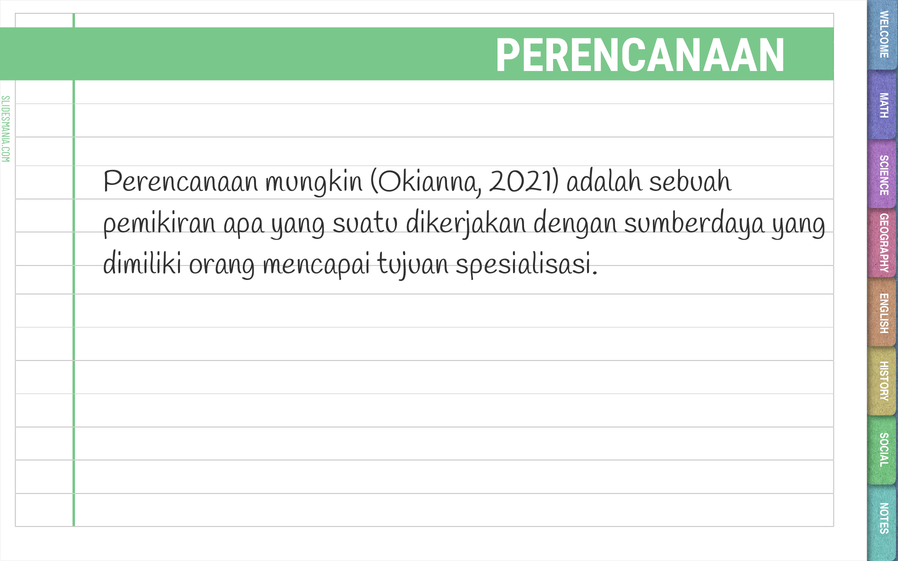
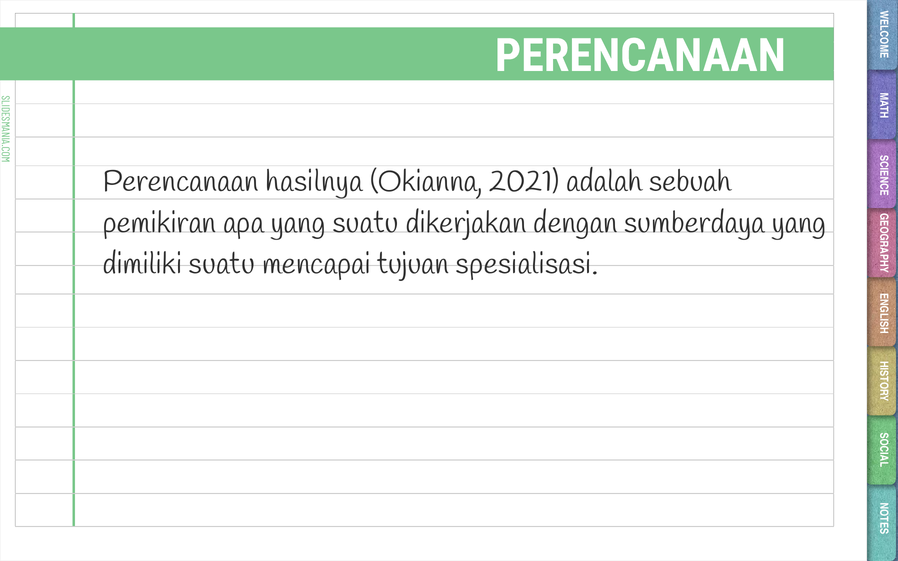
mungkin: mungkin -> hasilnya
dimiliki orang: orang -> suatu
